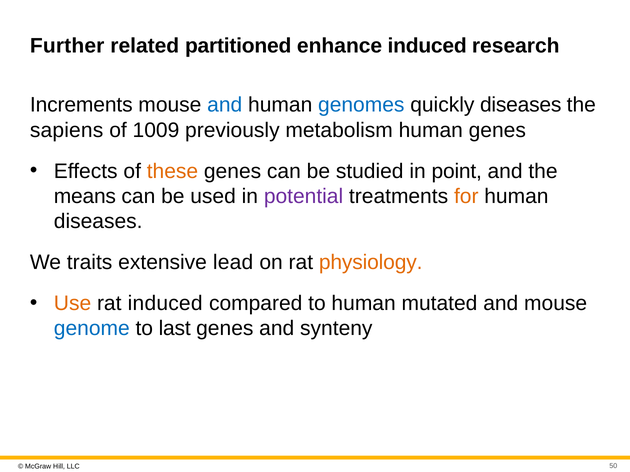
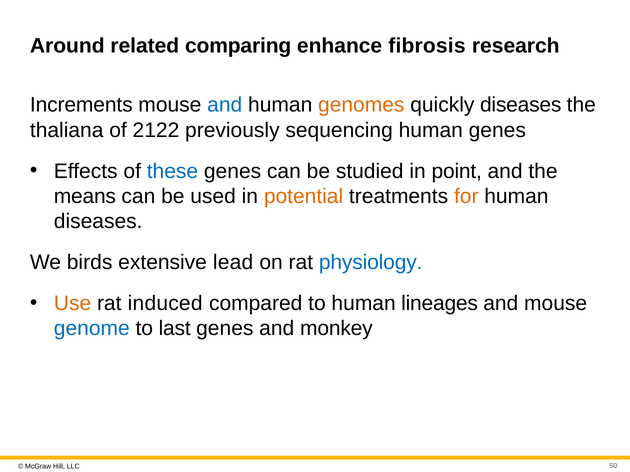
Further: Further -> Around
partitioned: partitioned -> comparing
enhance induced: induced -> fibrosis
genomes colour: blue -> orange
sapiens: sapiens -> thaliana
1009: 1009 -> 2122
metabolism: metabolism -> sequencing
these colour: orange -> blue
potential colour: purple -> orange
traits: traits -> birds
physiology colour: orange -> blue
mutated: mutated -> lineages
synteny: synteny -> monkey
